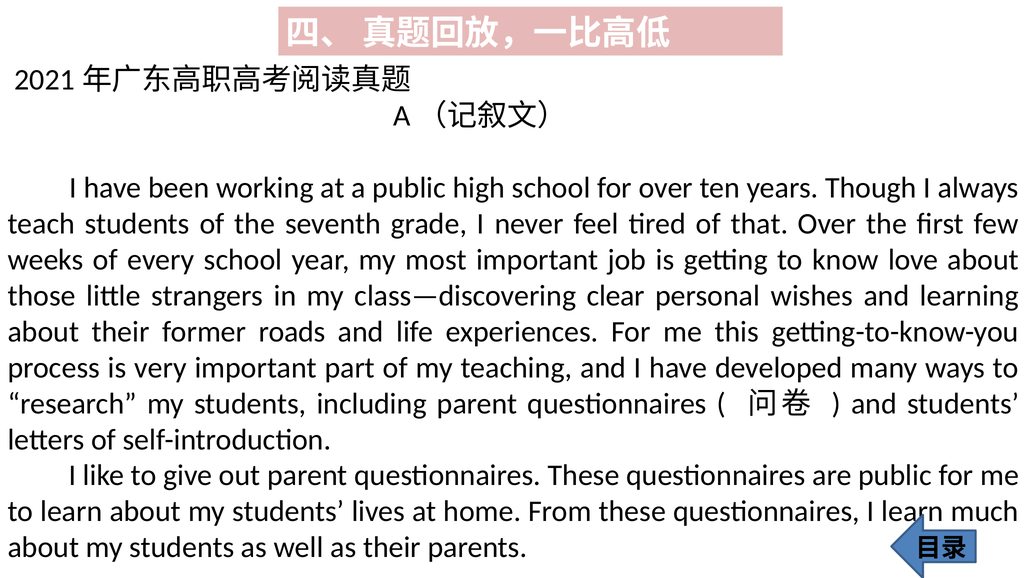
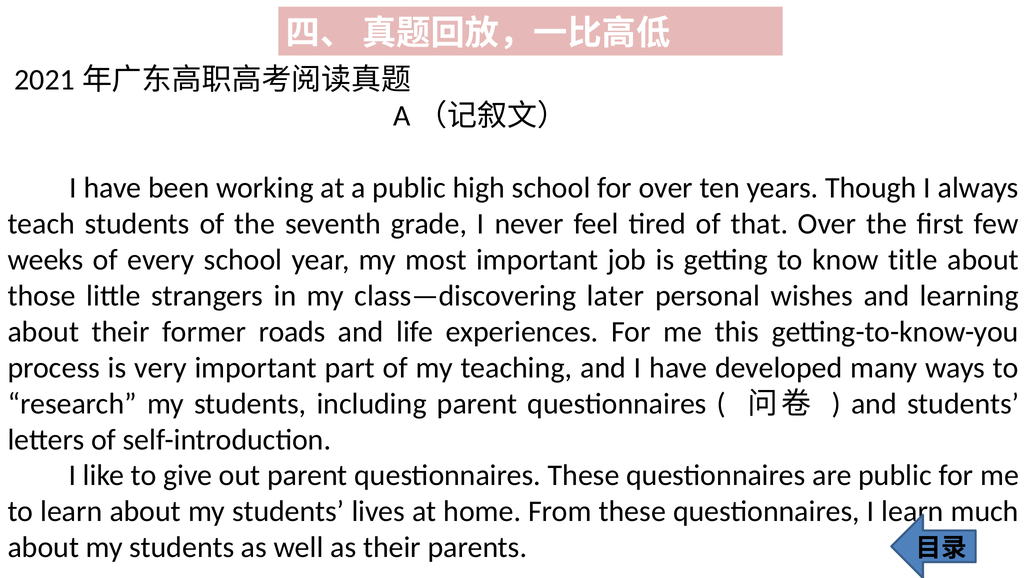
love: love -> title
clear: clear -> later
